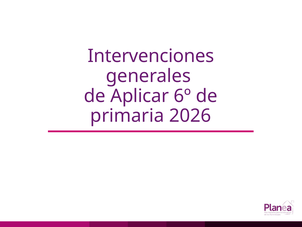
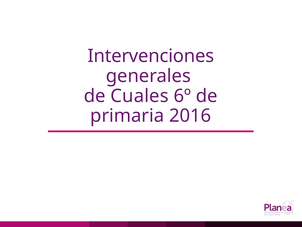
Aplicar: Aplicar -> Cuales
2026: 2026 -> 2016
